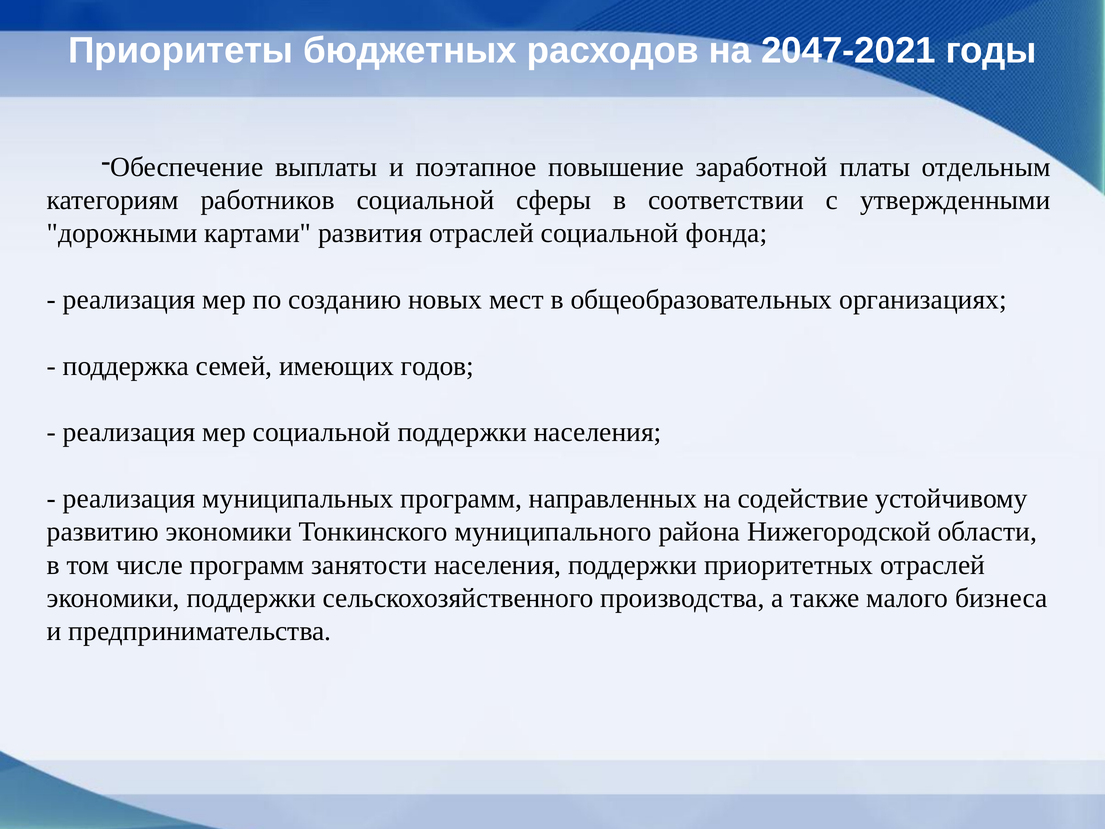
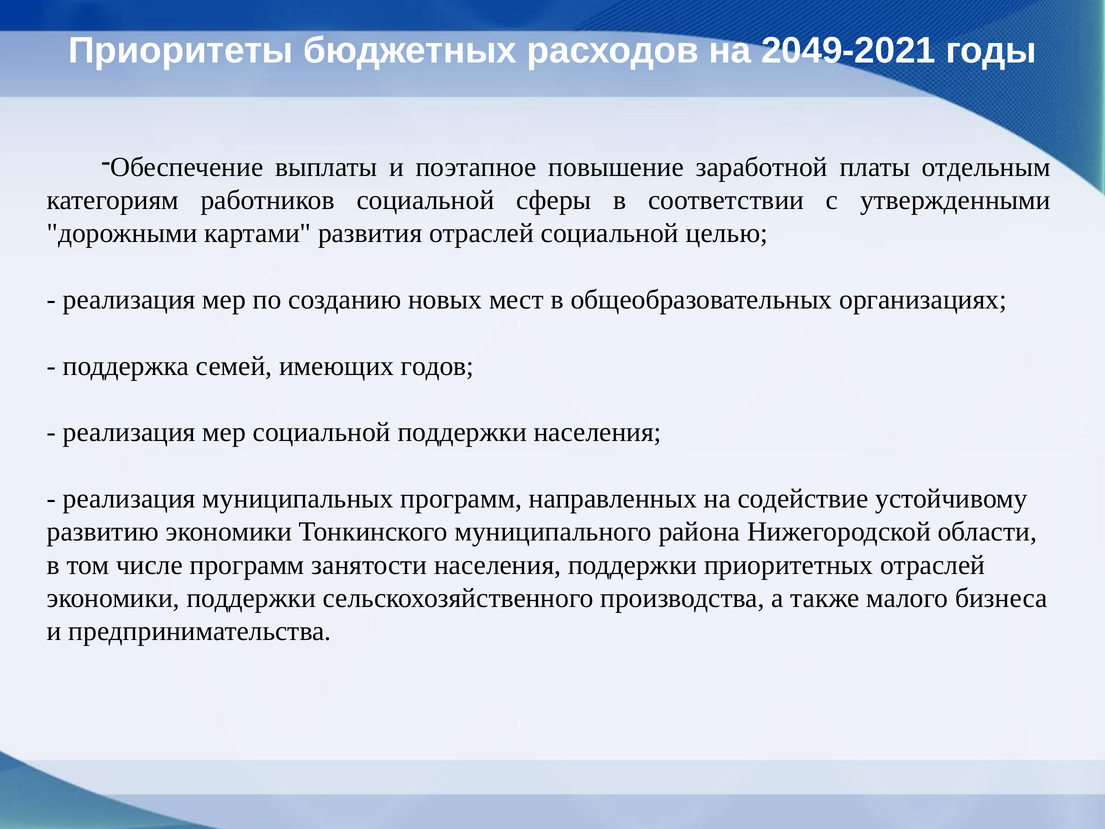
2047-2021: 2047-2021 -> 2049-2021
фонда: фонда -> целью
